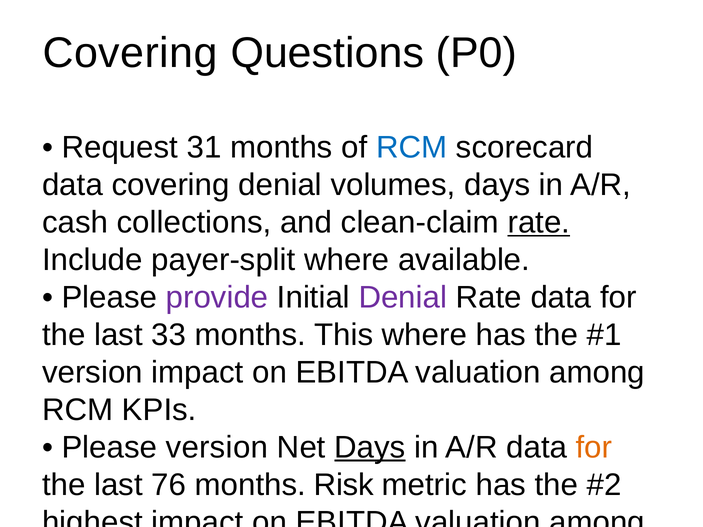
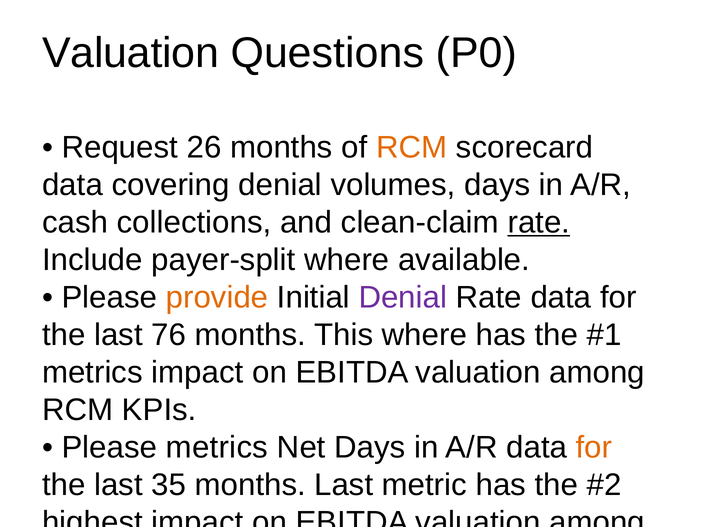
Covering at (130, 53): Covering -> Valuation
31: 31 -> 26
RCM at (412, 147) colour: blue -> orange
provide at (217, 297) colour: purple -> orange
33: 33 -> 76
version at (92, 372): version -> metrics
Please version: version -> metrics
Days at (370, 447) underline: present -> none
76: 76 -> 35
months Risk: Risk -> Last
